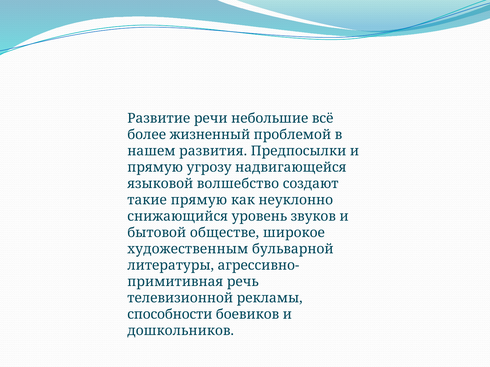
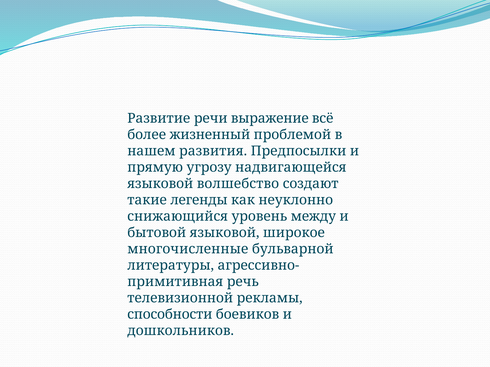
небольшие: небольшие -> выражение
такие прямую: прямую -> легенды
звуков: звуков -> между
бытовой обществе: обществе -> языковой
художественным: художественным -> многочисленные
